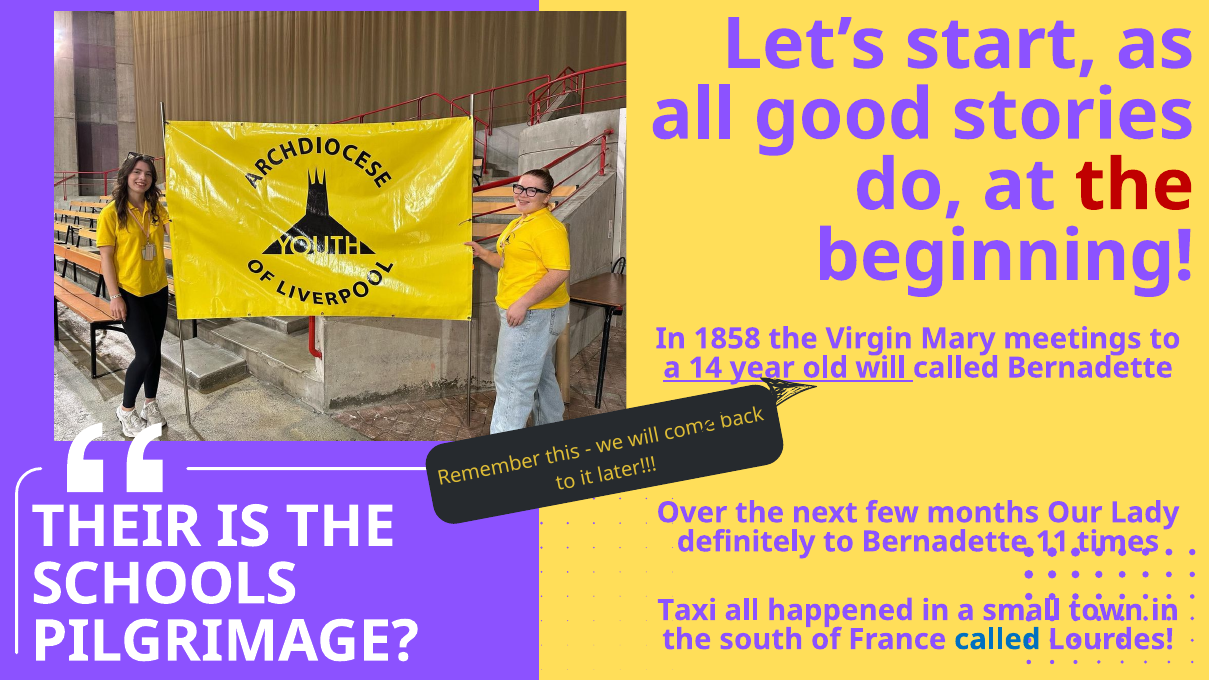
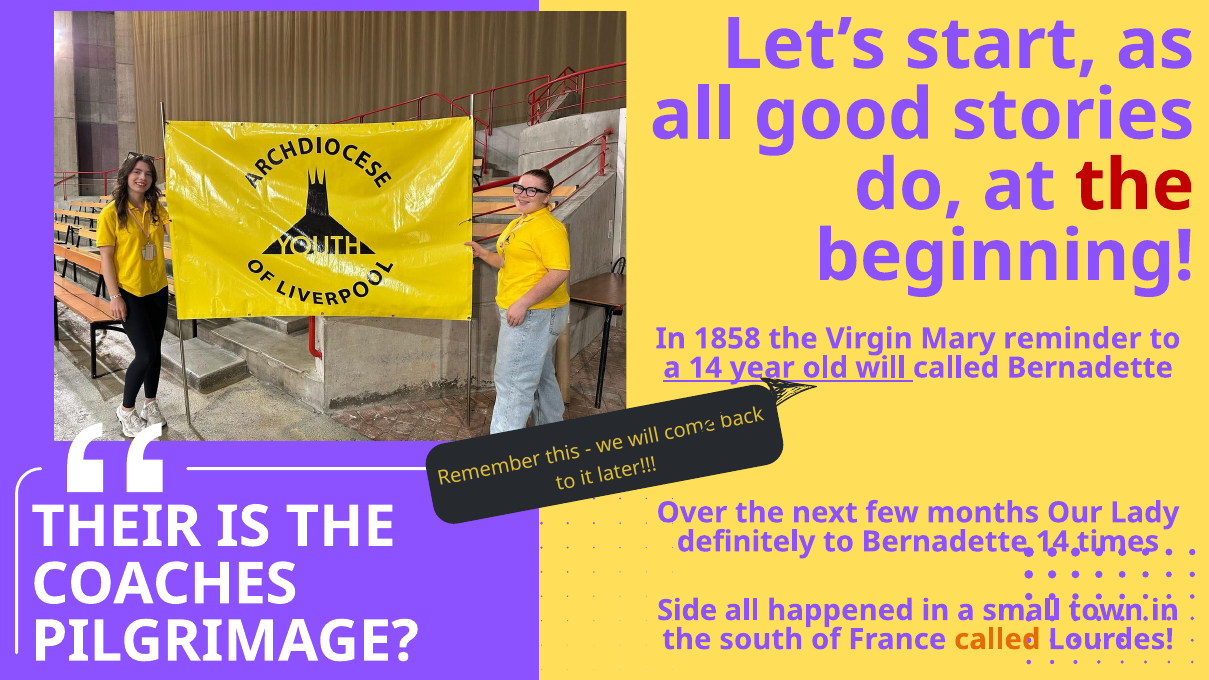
meetings: meetings -> reminder
Bernadette 11: 11 -> 14
SCHOOLS: SCHOOLS -> COACHES
Taxi: Taxi -> Side
called at (997, 640) colour: blue -> orange
